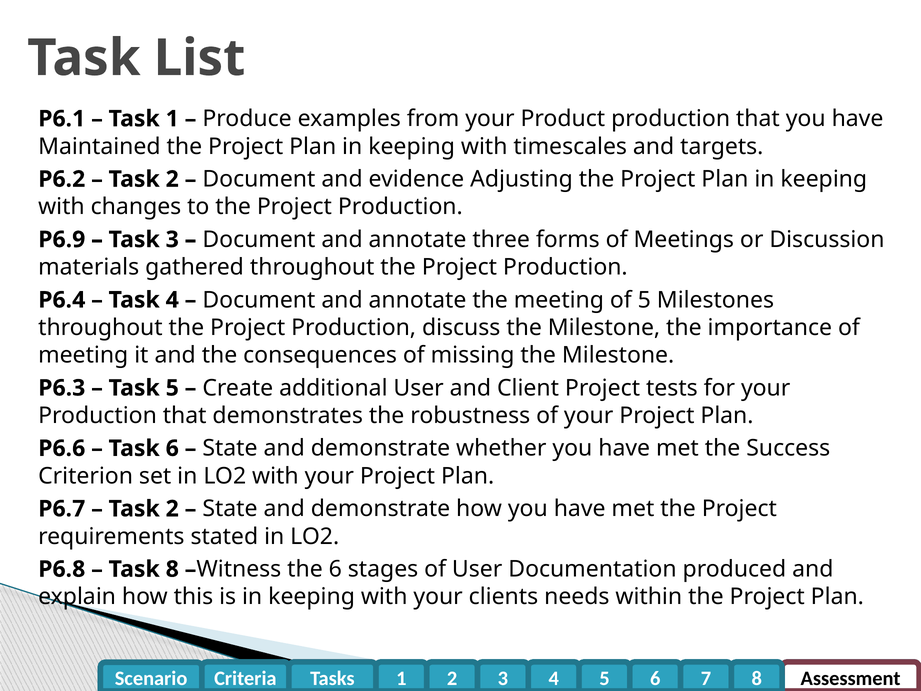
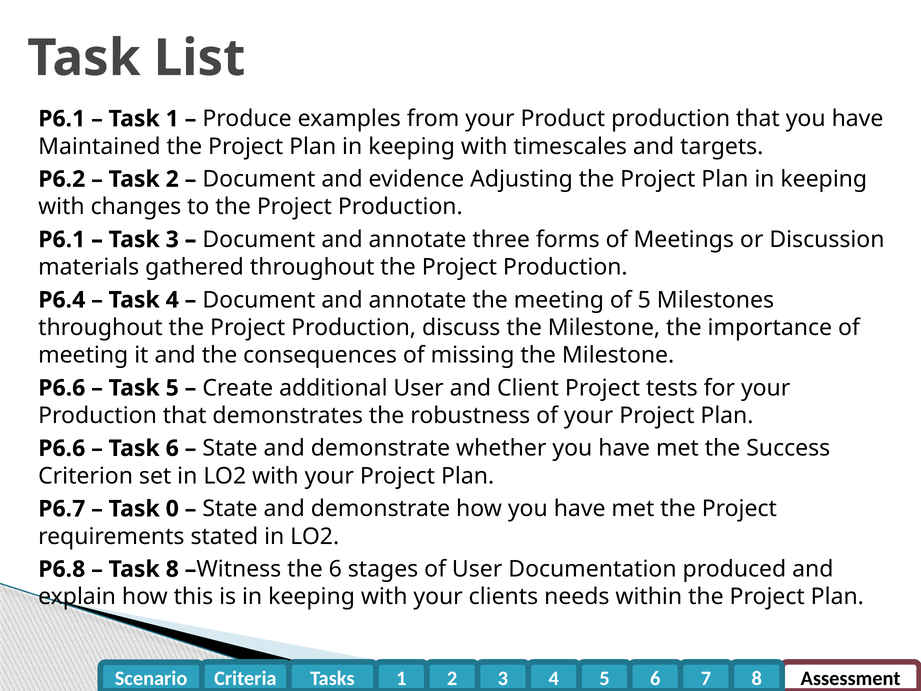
P6.9 at (62, 239): P6.9 -> P6.1
P6.3 at (62, 388): P6.3 -> P6.6
2 at (172, 509): 2 -> 0
